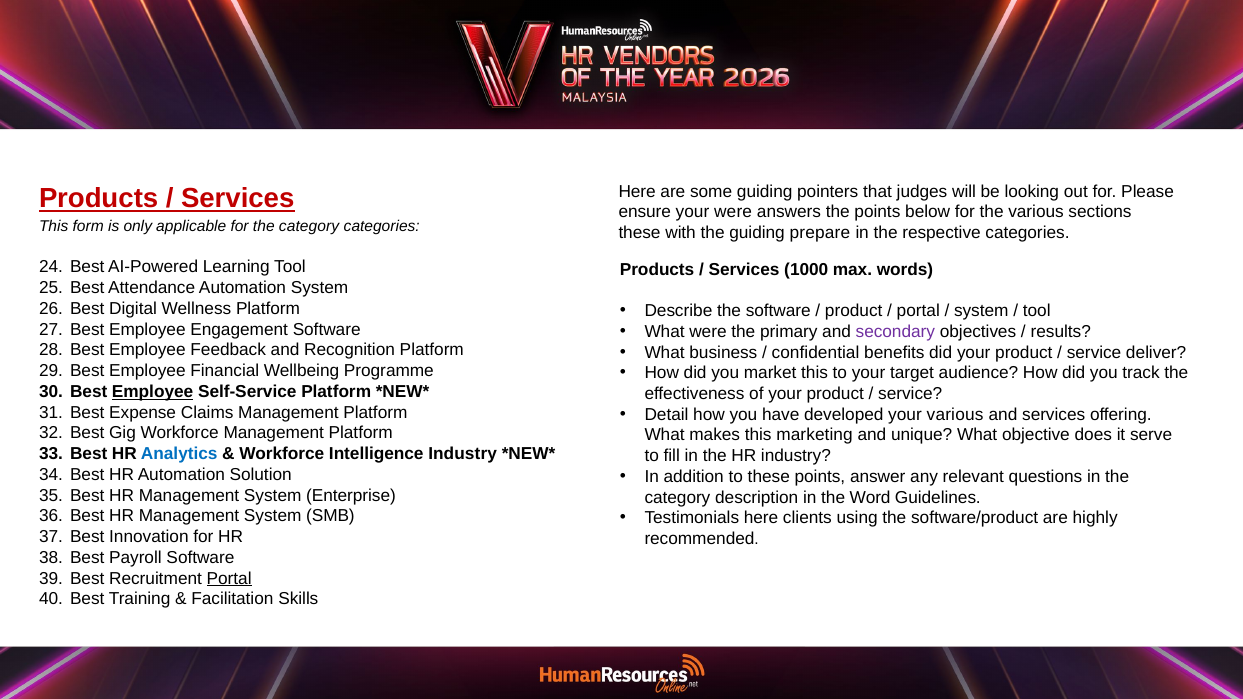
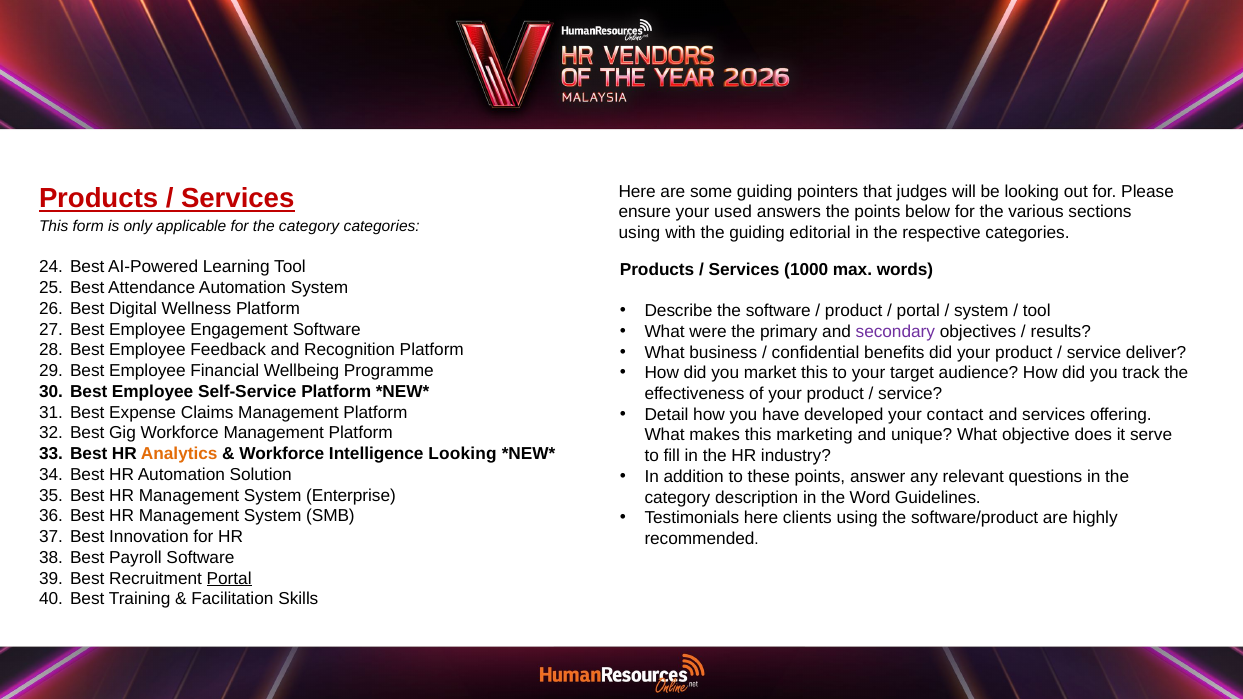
your were: were -> used
these at (640, 233): these -> using
prepare: prepare -> editorial
Employee at (153, 392) underline: present -> none
your various: various -> contact
Analytics colour: blue -> orange
Intelligence Industry: Industry -> Looking
